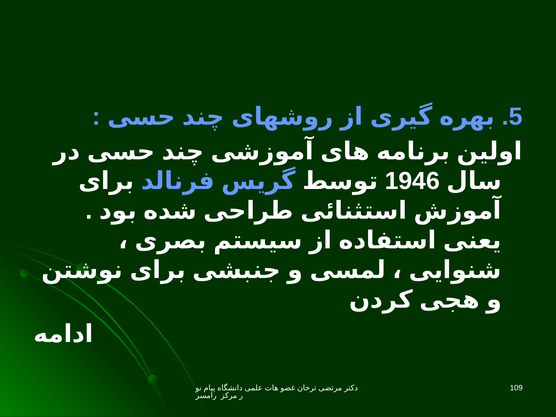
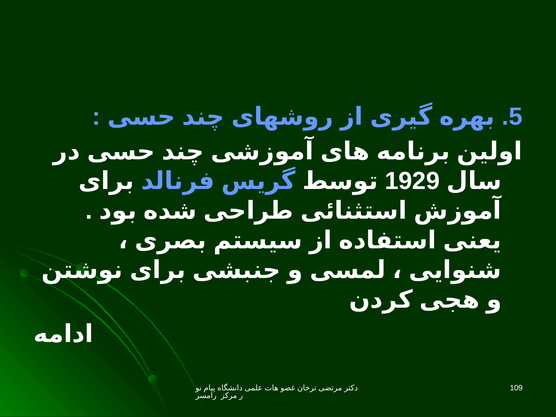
1946: 1946 -> 1929
